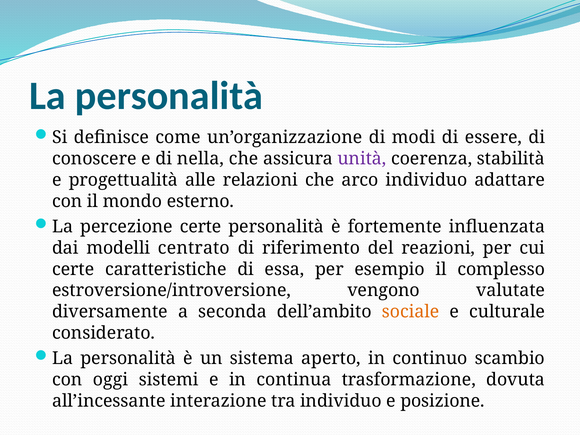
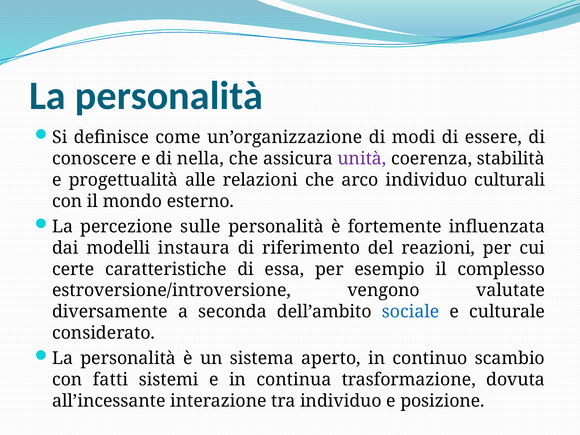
adattare: adattare -> culturali
percezione certe: certe -> sulle
centrato: centrato -> instaura
sociale colour: orange -> blue
oggi: oggi -> fatti
